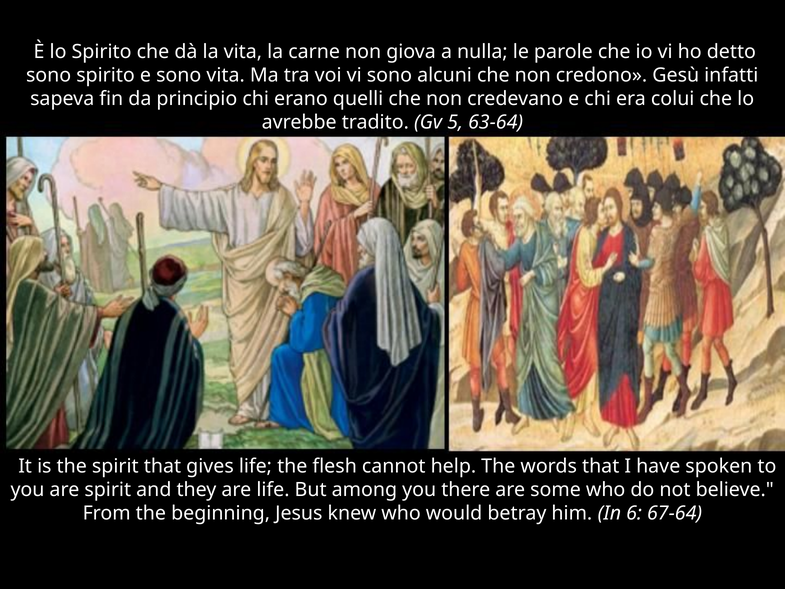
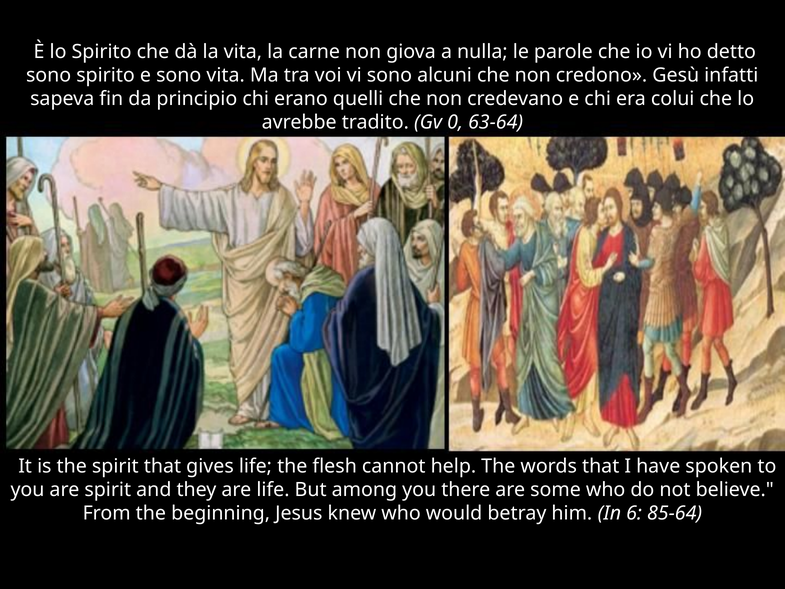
5: 5 -> 0
67-64: 67-64 -> 85-64
